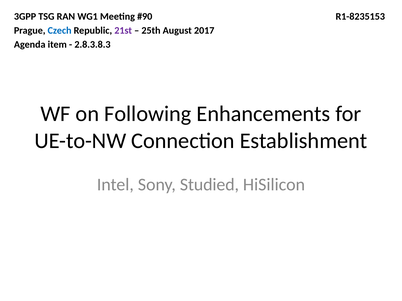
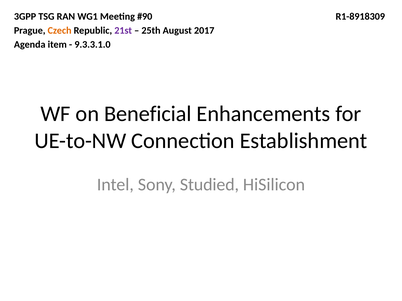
R1-8235153: R1-8235153 -> R1-8918309
Czech colour: blue -> orange
2.8.3.8.3: 2.8.3.8.3 -> 9.3.3.1.0
Following: Following -> Beneficial
